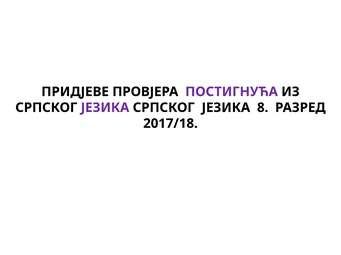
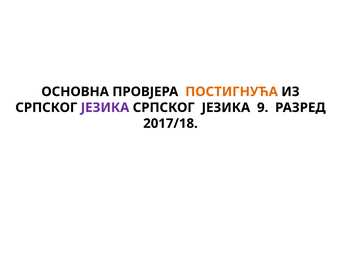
ПРИДЈЕВЕ: ПРИДЈЕВЕ -> ОСНОВНА
ПОСТИГНУЋА colour: purple -> orange
8: 8 -> 9
